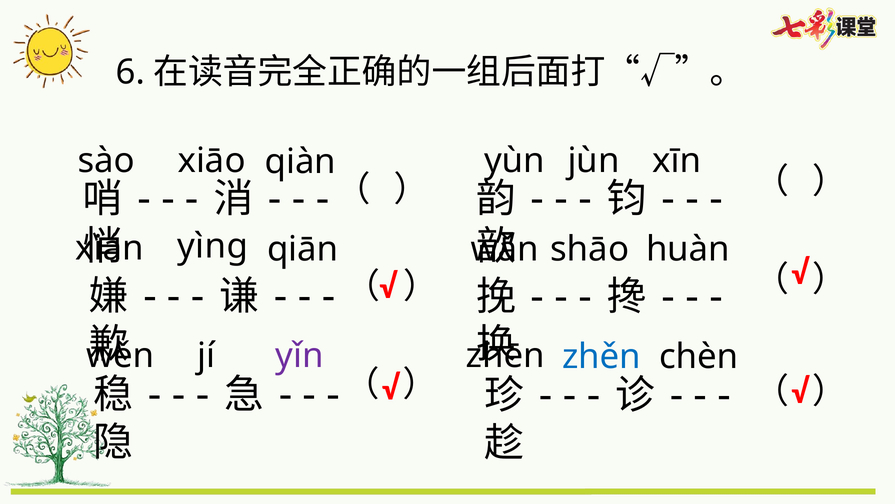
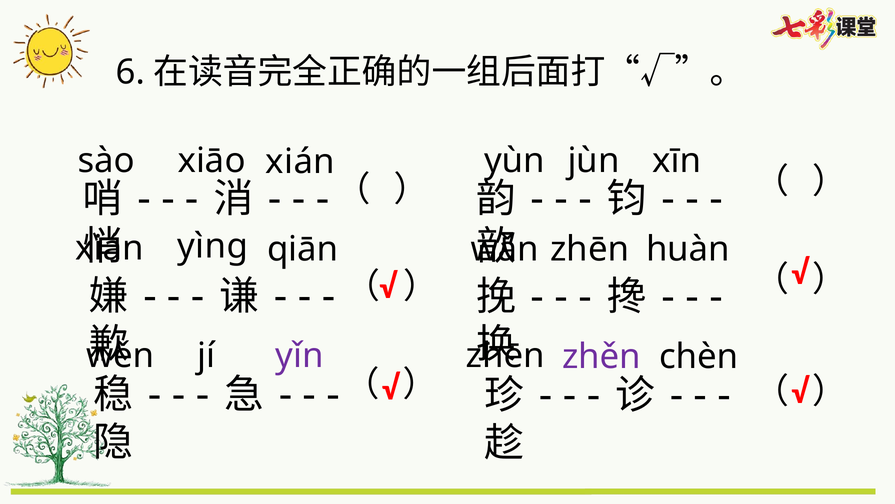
qiàn at (300, 162): qiàn -> xián
shāo at (590, 249): shāo -> zhēn
zhěn colour: blue -> purple
